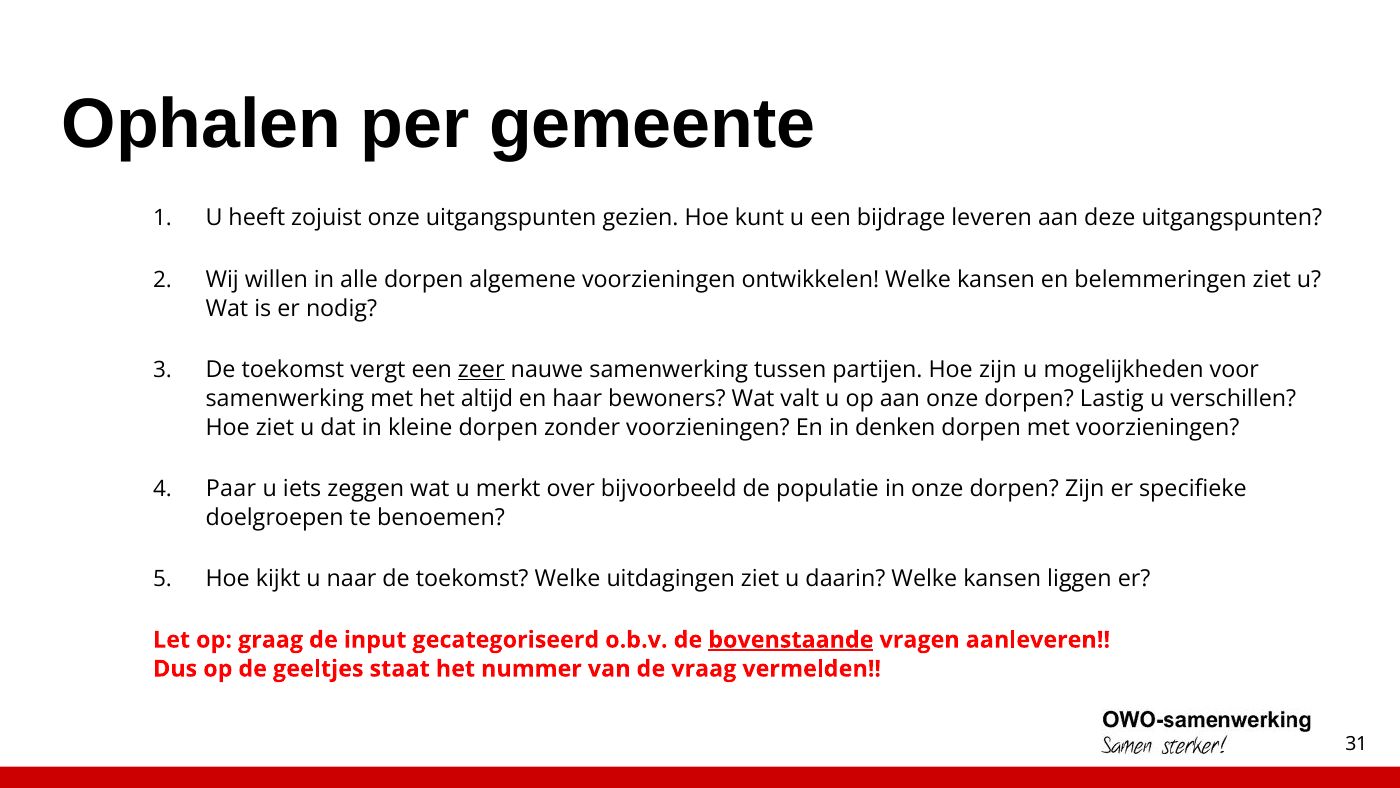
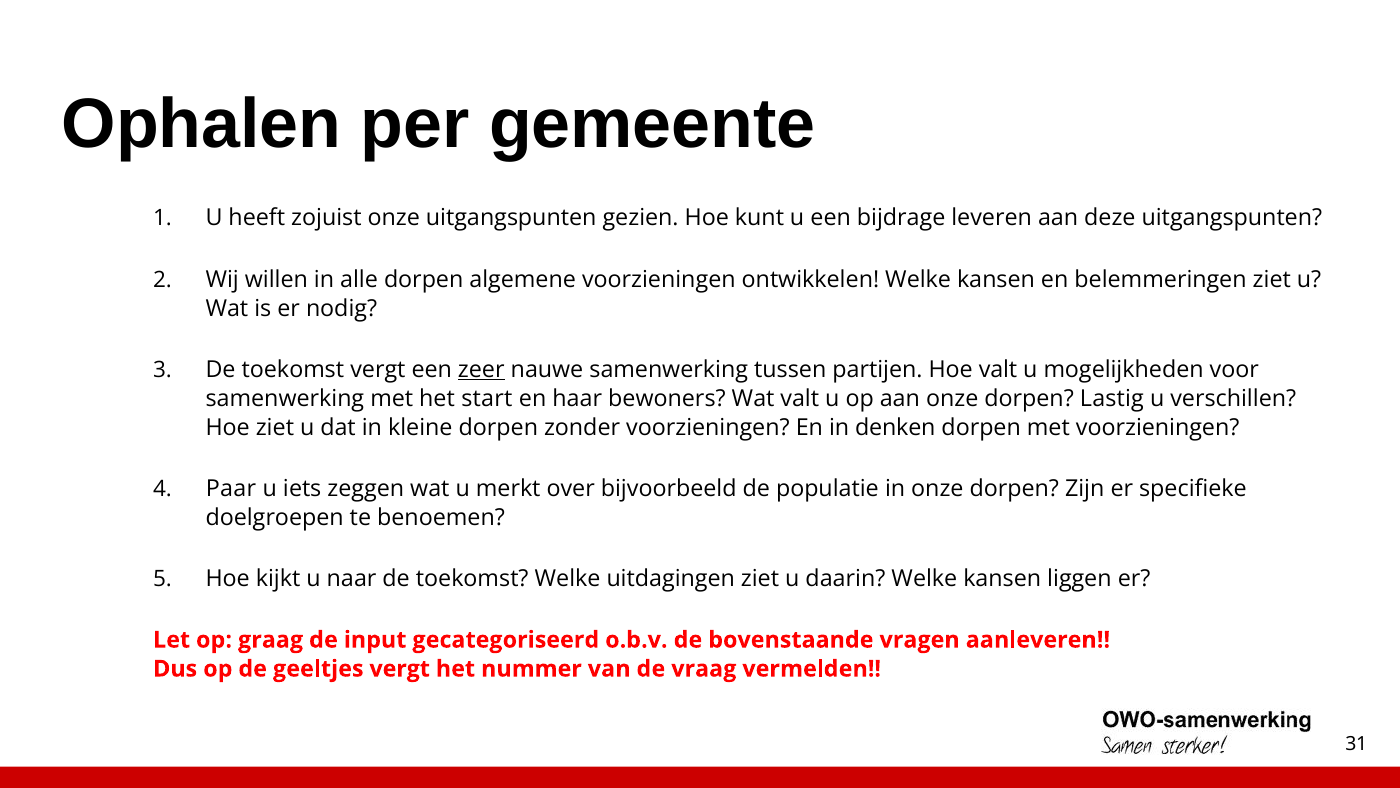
Hoe zijn: zijn -> valt
altijd: altijd -> start
bovenstaande underline: present -> none
geeltjes staat: staat -> vergt
